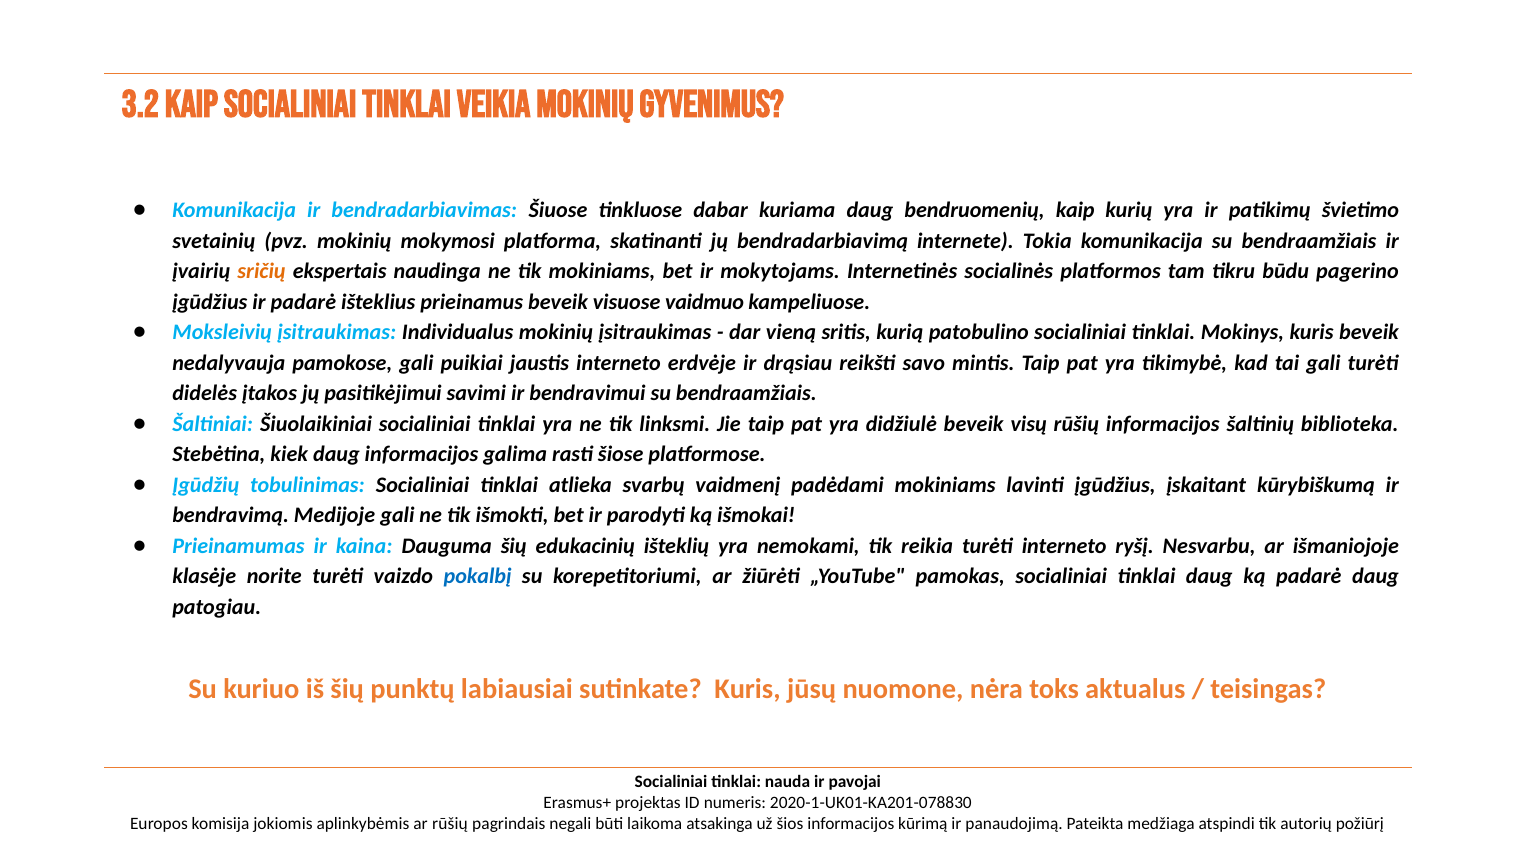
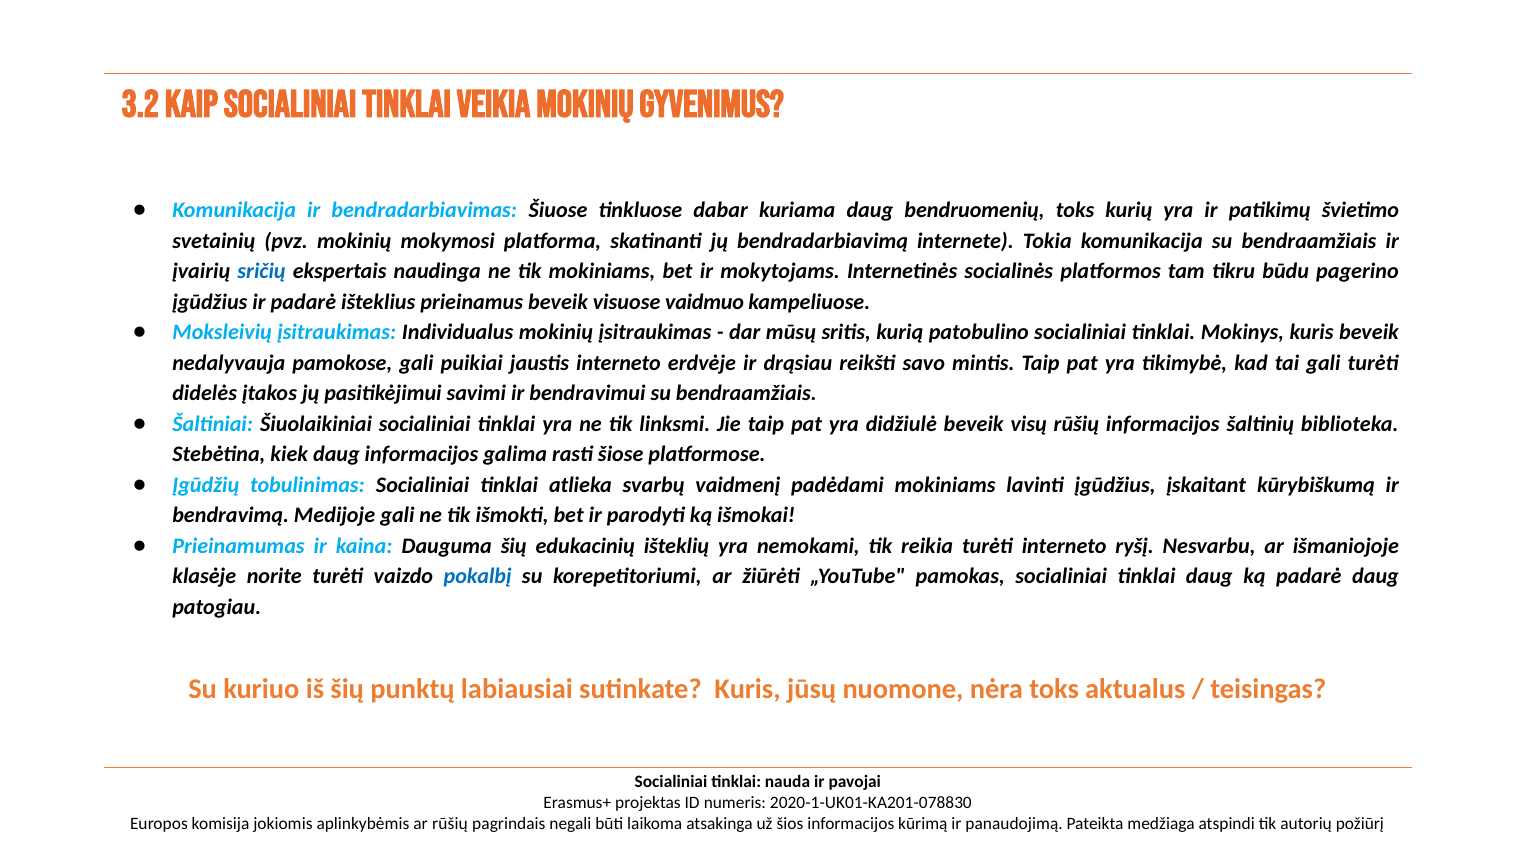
bendruomenių kaip: kaip -> toks
sričių colour: orange -> blue
vieną: vieną -> mūsų
